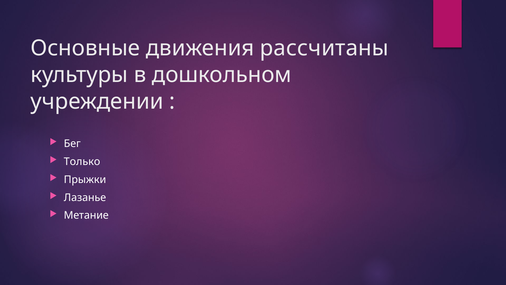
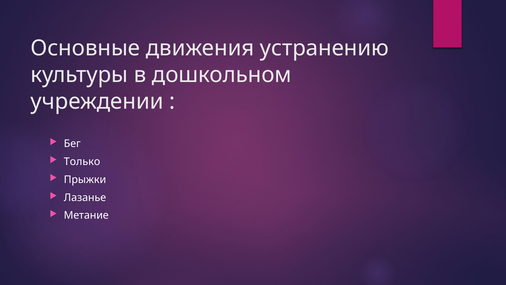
рассчитаны: рассчитаны -> устранению
